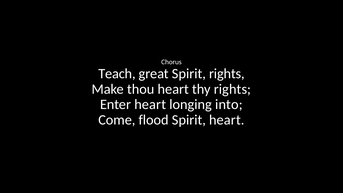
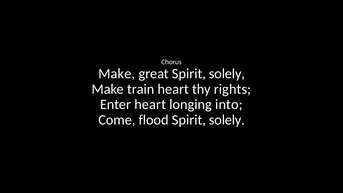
Teach at (117, 74): Teach -> Make
great Spirit rights: rights -> solely
thou: thou -> train
heart at (227, 120): heart -> solely
